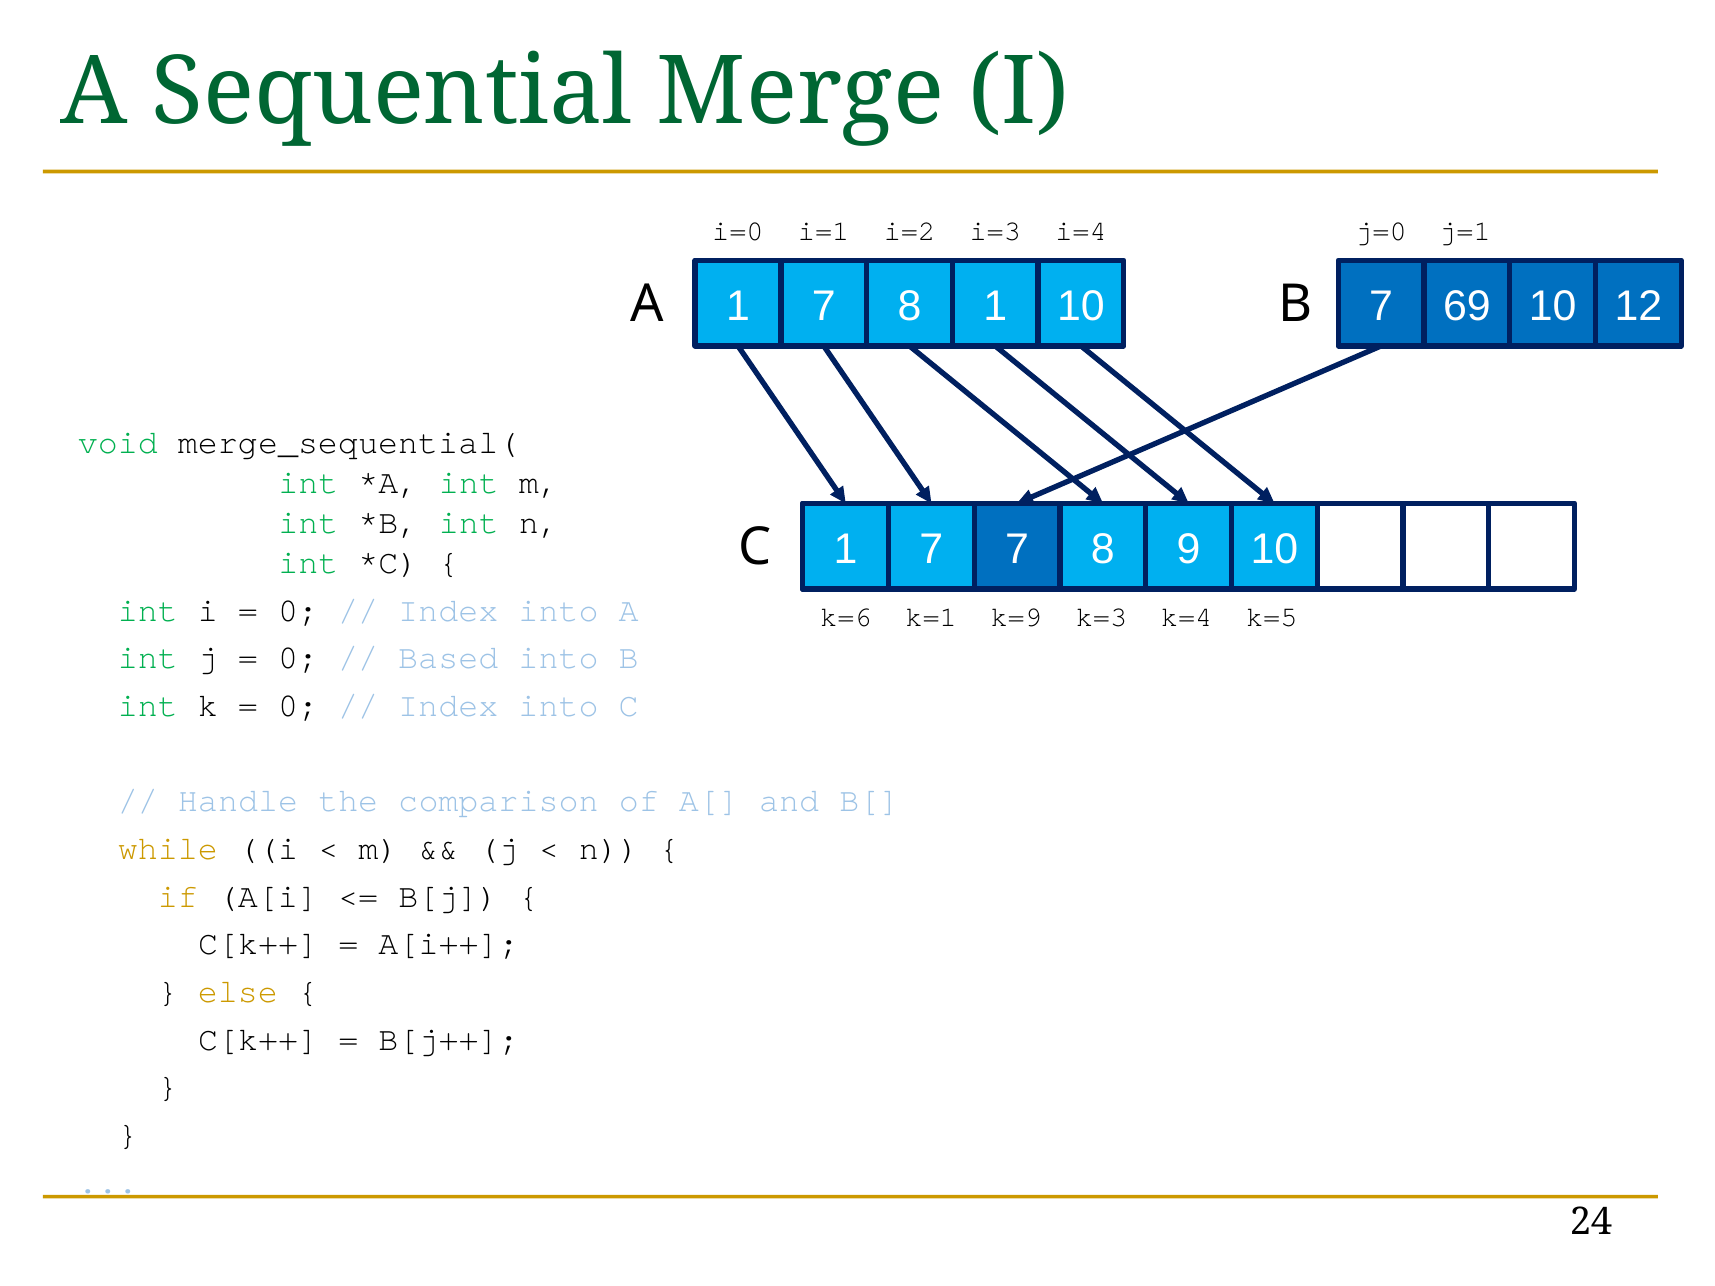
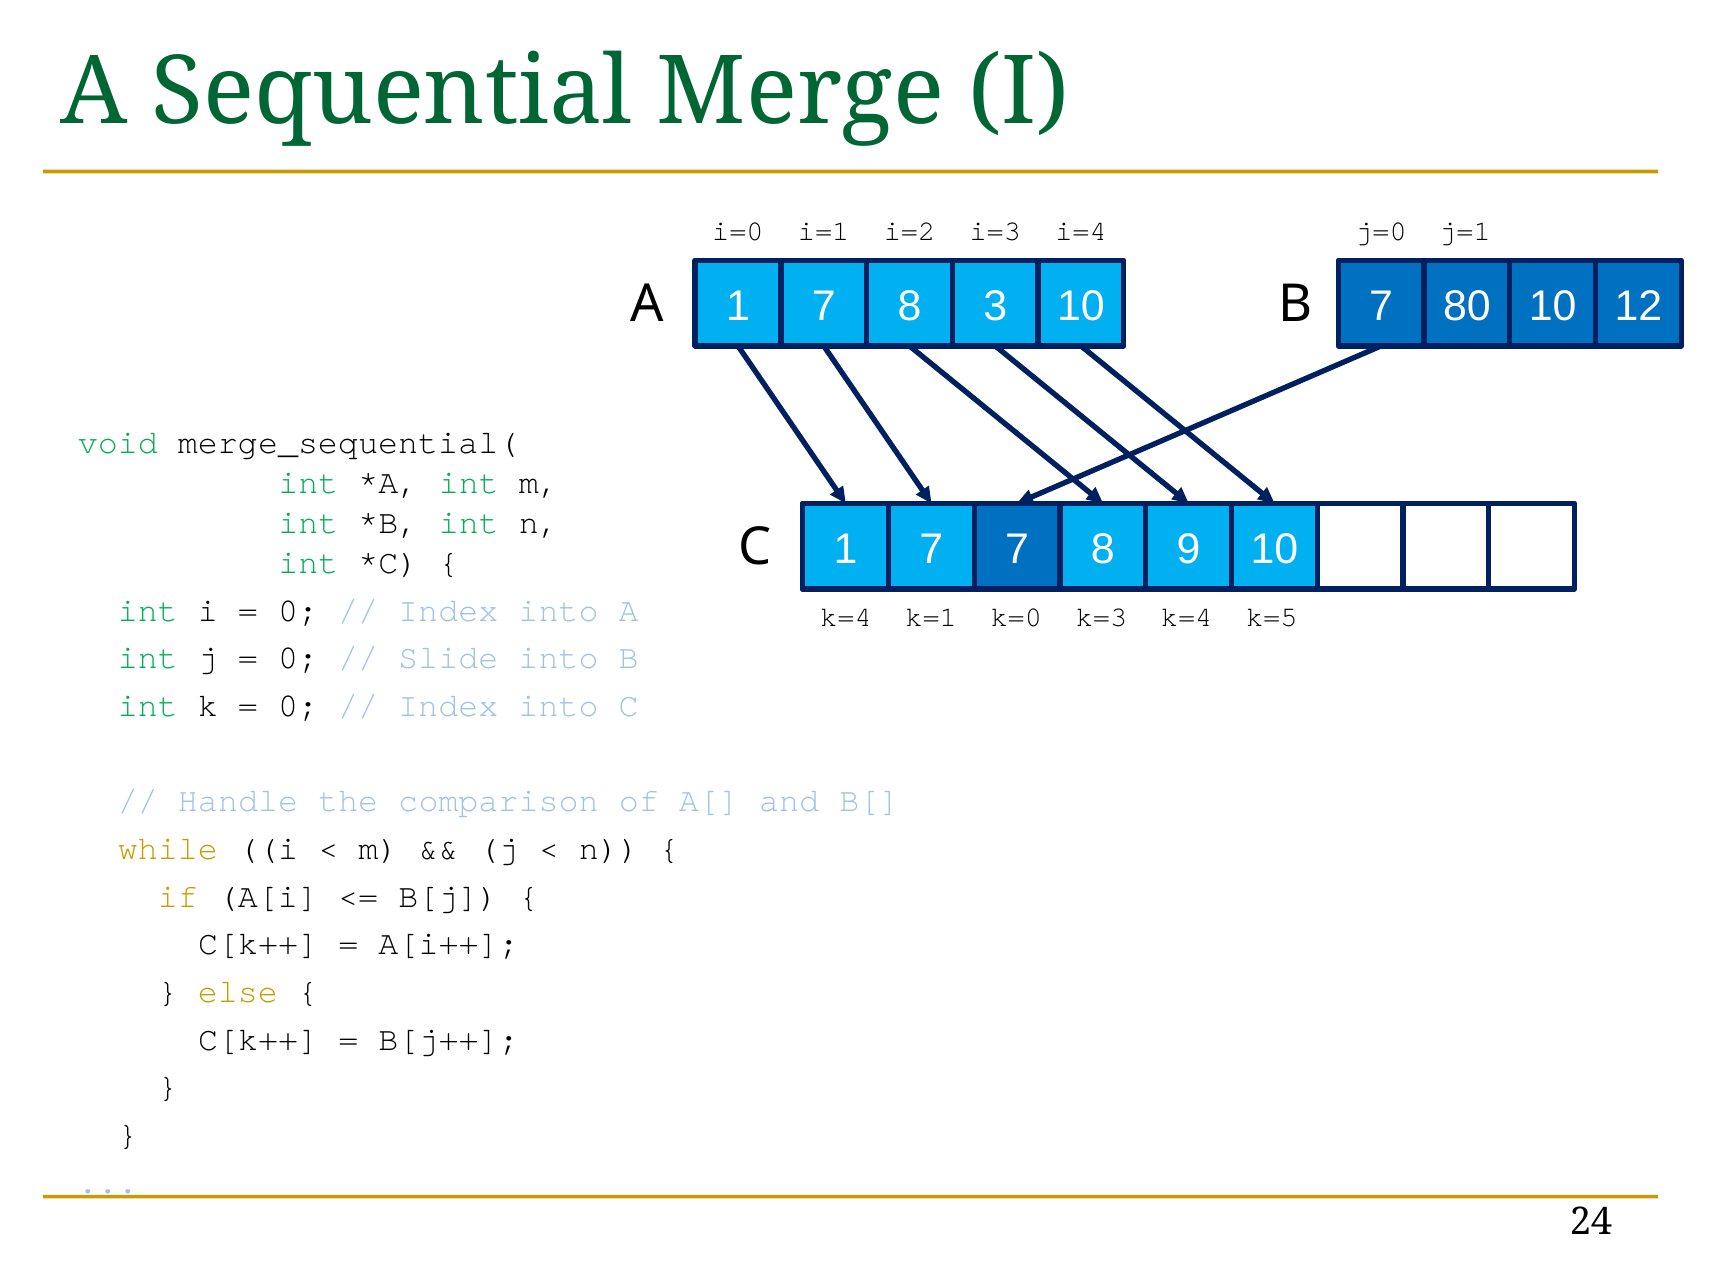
8 1: 1 -> 3
69: 69 -> 80
k=6 at (846, 617): k=6 -> k=4
k=9: k=9 -> k=0
Based: Based -> Slide
